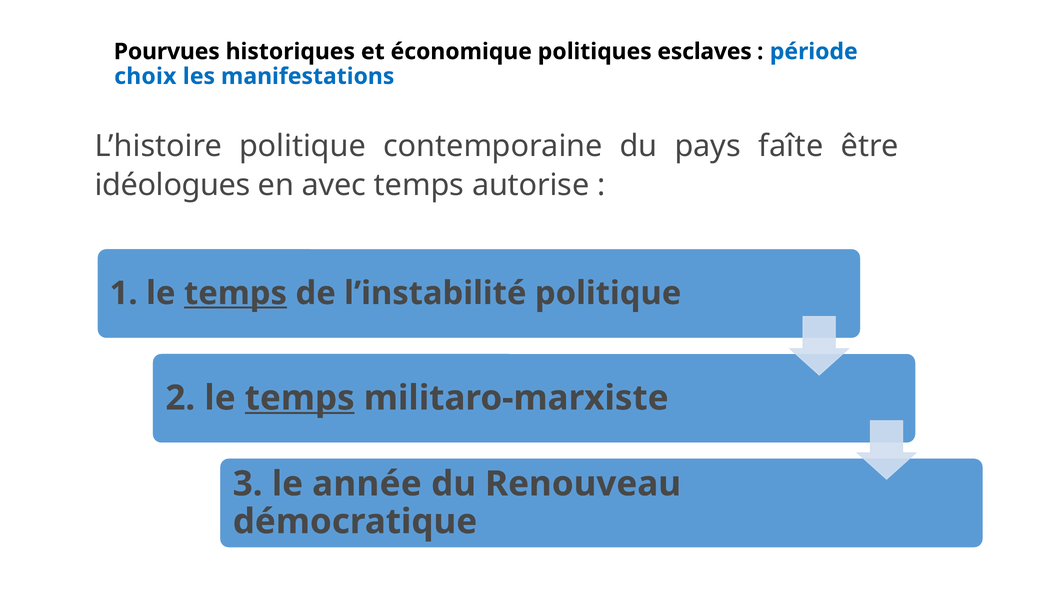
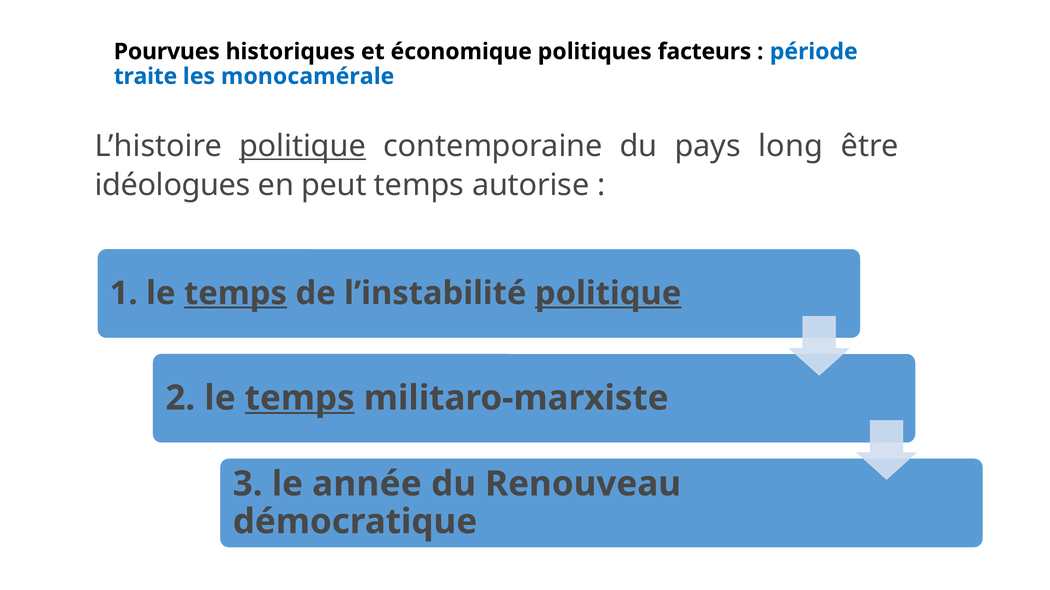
esclaves: esclaves -> facteurs
choix: choix -> traite
manifestations: manifestations -> monocamérale
politique at (303, 146) underline: none -> present
faîte: faîte -> long
avec: avec -> peut
politique at (608, 294) underline: none -> present
